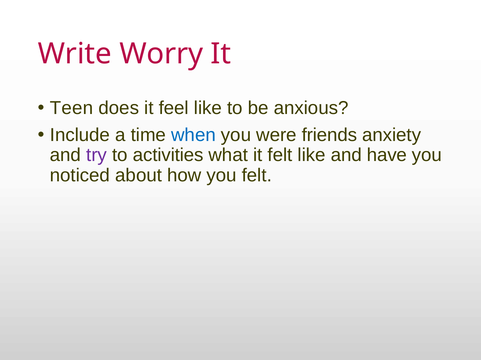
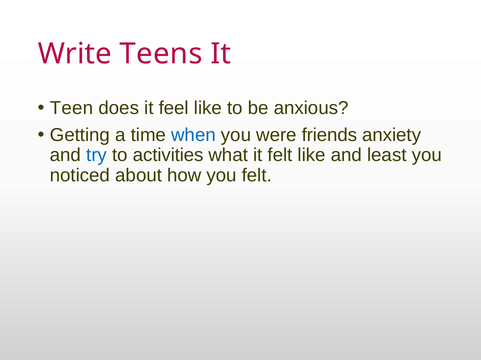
Worry: Worry -> Teens
Include: Include -> Getting
try colour: purple -> blue
have: have -> least
